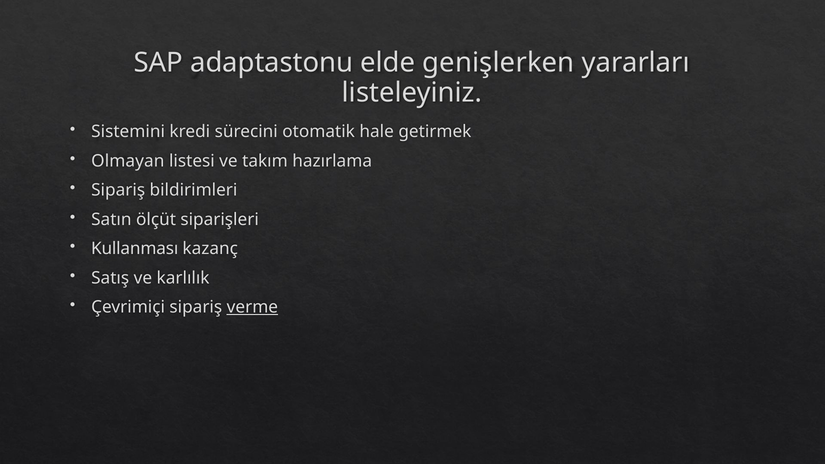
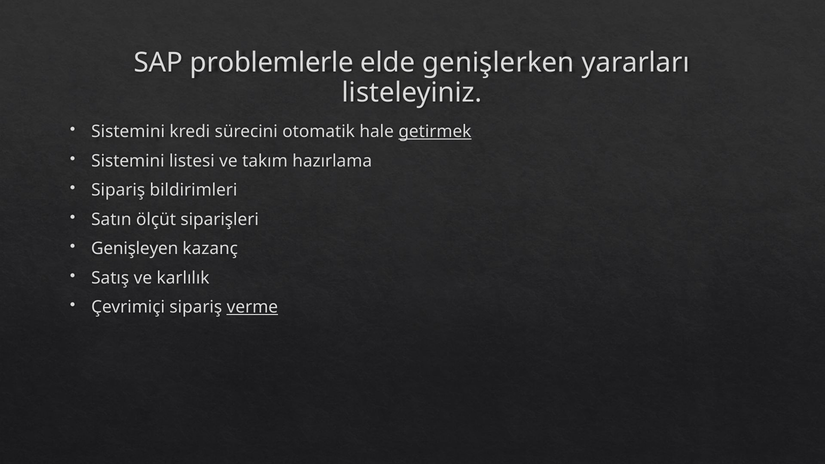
adaptastonu: adaptastonu -> problemlerle
getirmek underline: none -> present
Olmayan at (128, 161): Olmayan -> Sistemini
Kullanması: Kullanması -> Genişleyen
